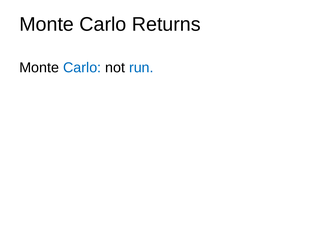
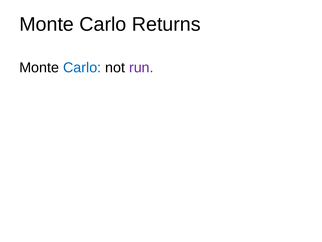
run colour: blue -> purple
